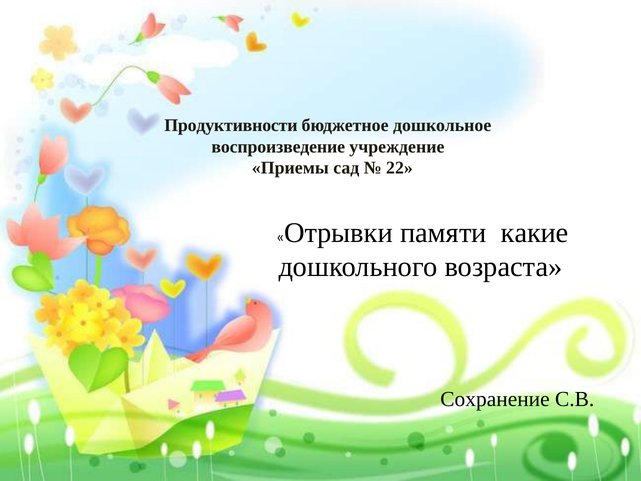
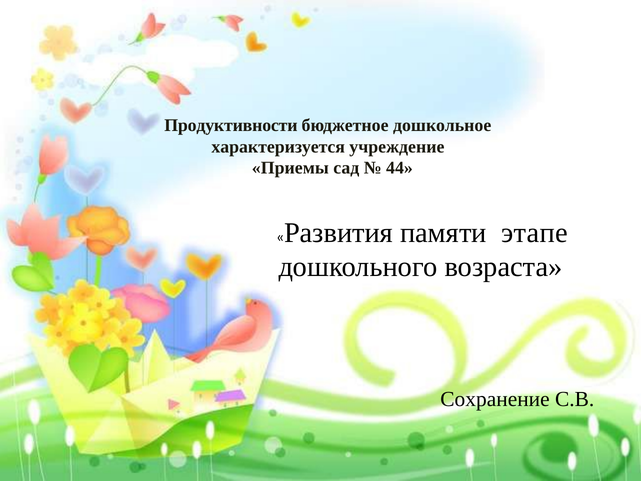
воспроизведение: воспроизведение -> характеризуется
22: 22 -> 44
Отрывки: Отрывки -> Развития
какие: какие -> этапе
